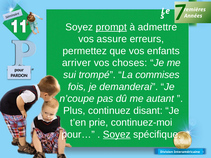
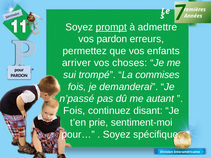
vos assure: assure -> pardon
n’coupe: n’coupe -> n’passé
Plus at (74, 111): Plus -> Fois
continuez-moi: continuez-moi -> sentiment-moi
Soyez at (117, 135) underline: present -> none
